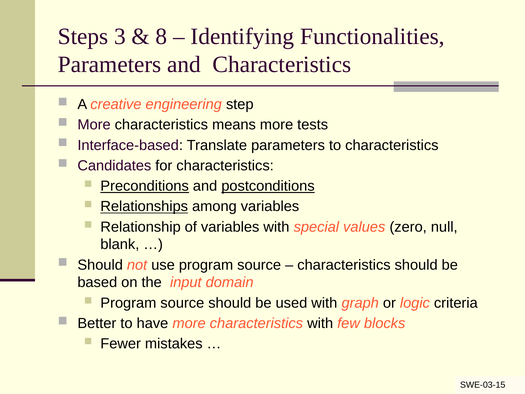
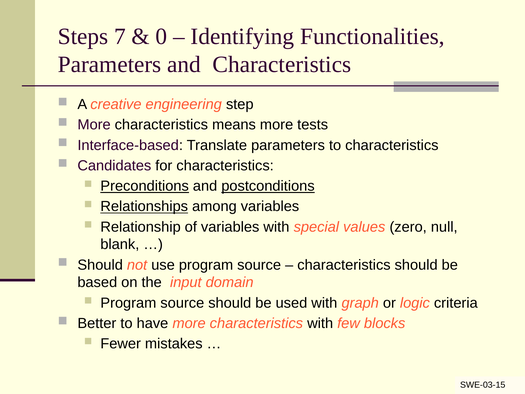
3: 3 -> 7
8: 8 -> 0
